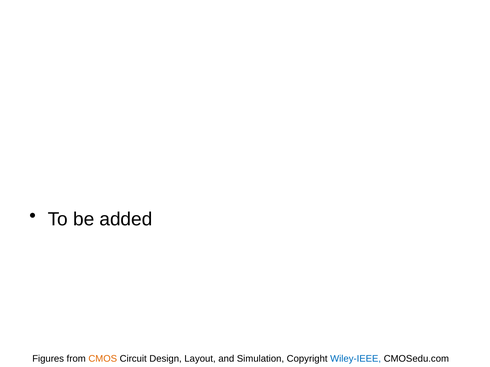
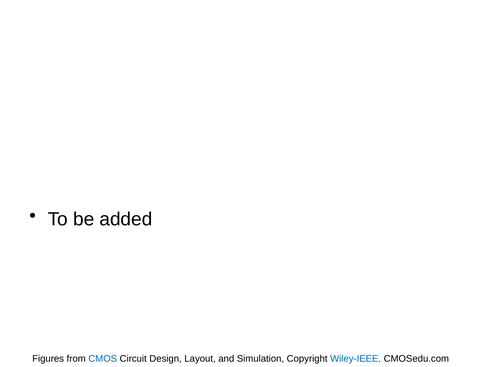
CMOS colour: orange -> blue
